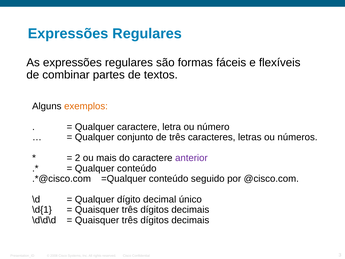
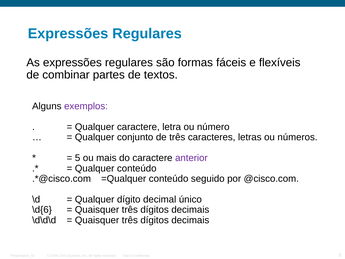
exemplos colour: orange -> purple
2: 2 -> 5
\d{1: \d{1 -> \d{6
